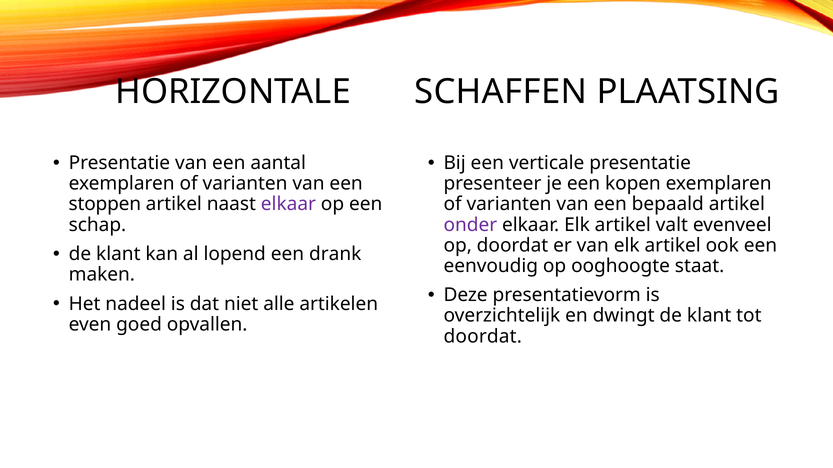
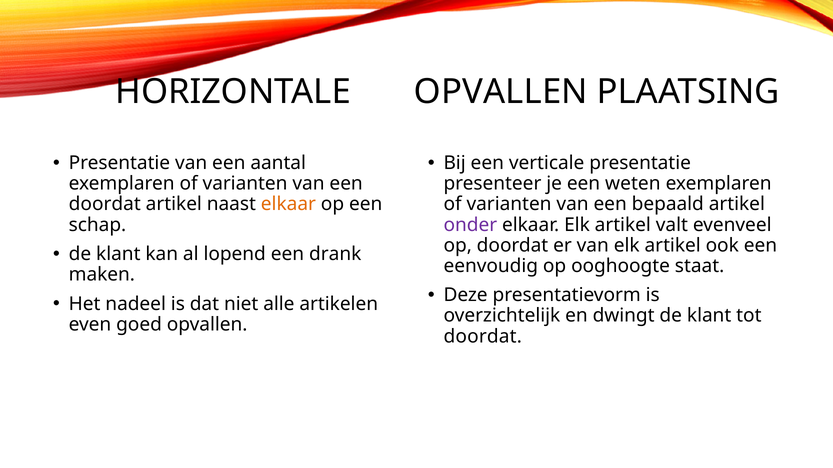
HORIZONTALE SCHAFFEN: SCHAFFEN -> OPVALLEN
kopen: kopen -> weten
stoppen at (105, 204): stoppen -> doordat
elkaar at (288, 204) colour: purple -> orange
